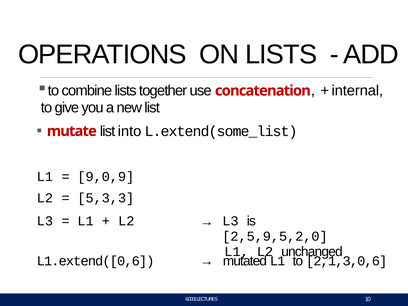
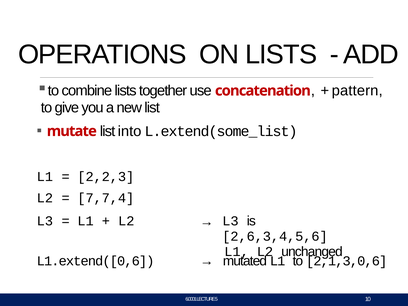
internal: internal -> pattern
9,0,9: 9,0,9 -> 2,2,3
5,3,3: 5,3,3 -> 7,7,4
2,5,9,5,2,0: 2,5,9,5,2,0 -> 2,6,3,4,5,6
